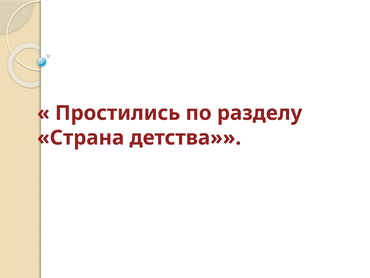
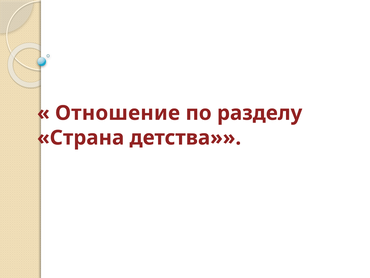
Простились: Простились -> Отношение
